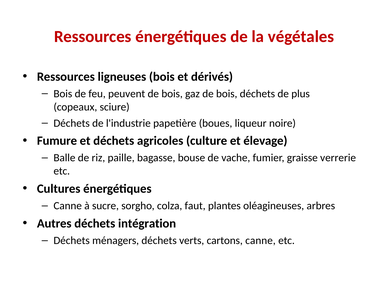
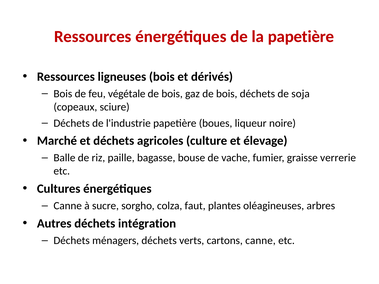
la végétales: végétales -> papetière
peuvent: peuvent -> végétale
plus: plus -> soja
Fumure: Fumure -> Marché
